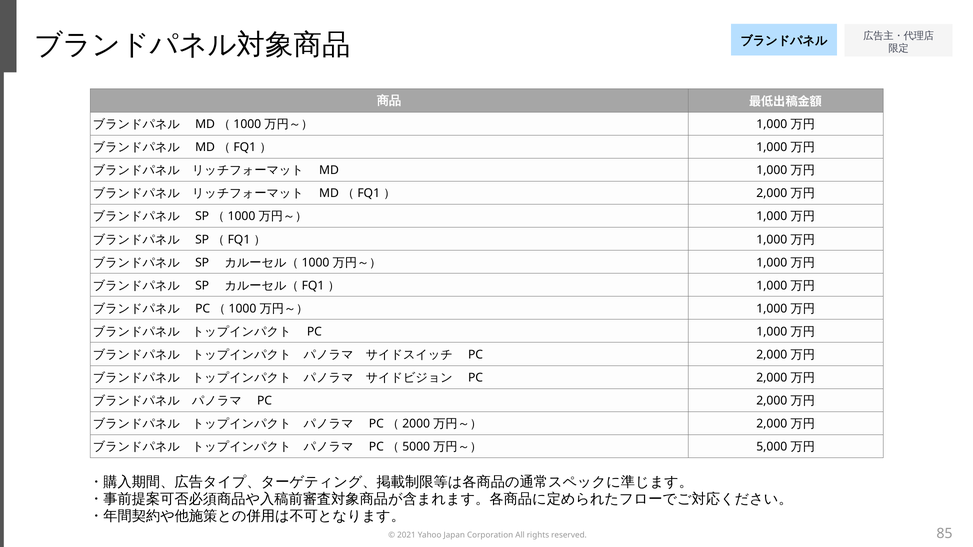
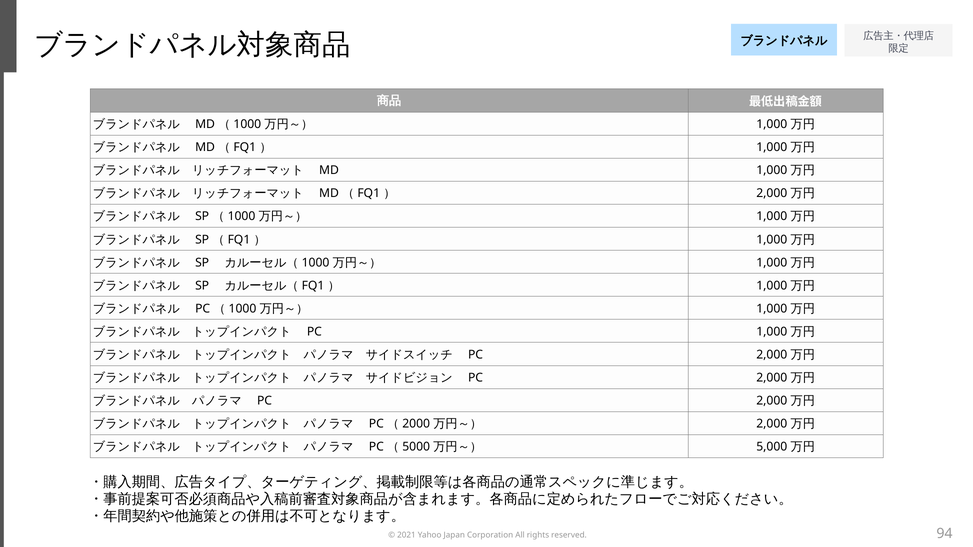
85: 85 -> 94
